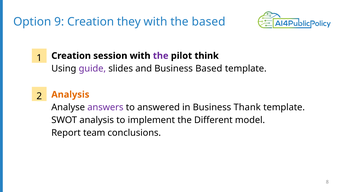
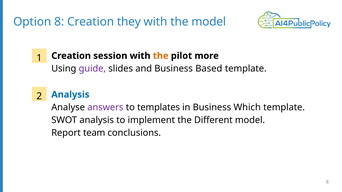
Option 9: 9 -> 8
the based: based -> model
the at (161, 56) colour: purple -> orange
think: think -> more
Analysis at (70, 95) colour: orange -> blue
answered: answered -> templates
Thank: Thank -> Which
